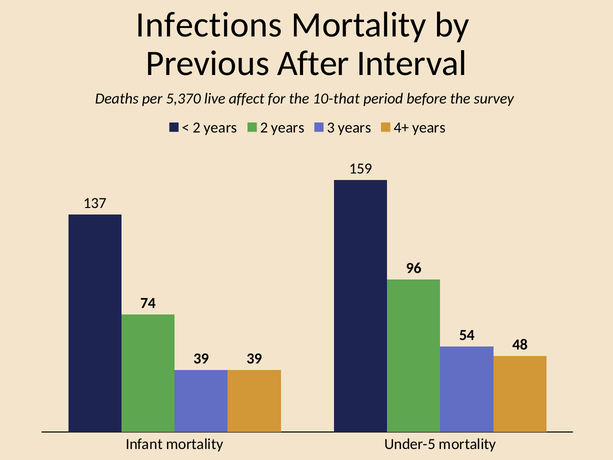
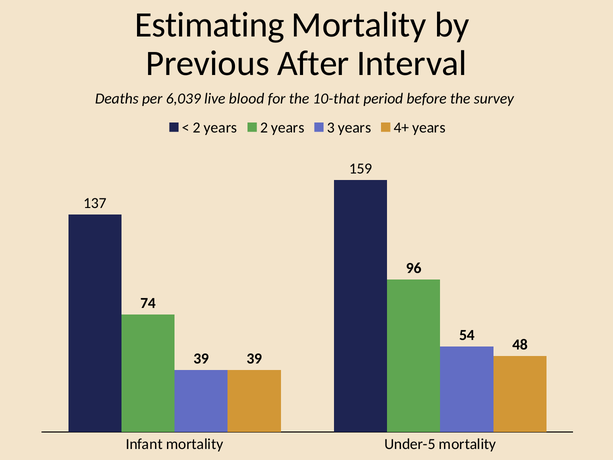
Infections: Infections -> Estimating
5,370: 5,370 -> 6,039
affect: affect -> blood
